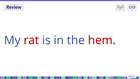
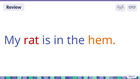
hem colour: red -> orange
